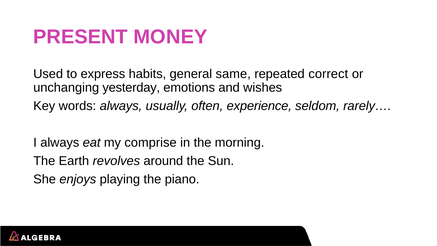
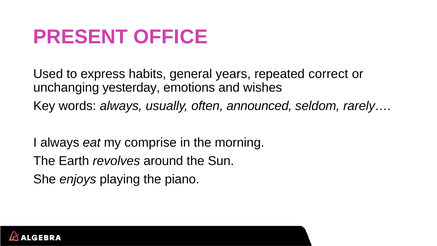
MONEY: MONEY -> OFFICE
same: same -> years
experience: experience -> announced
